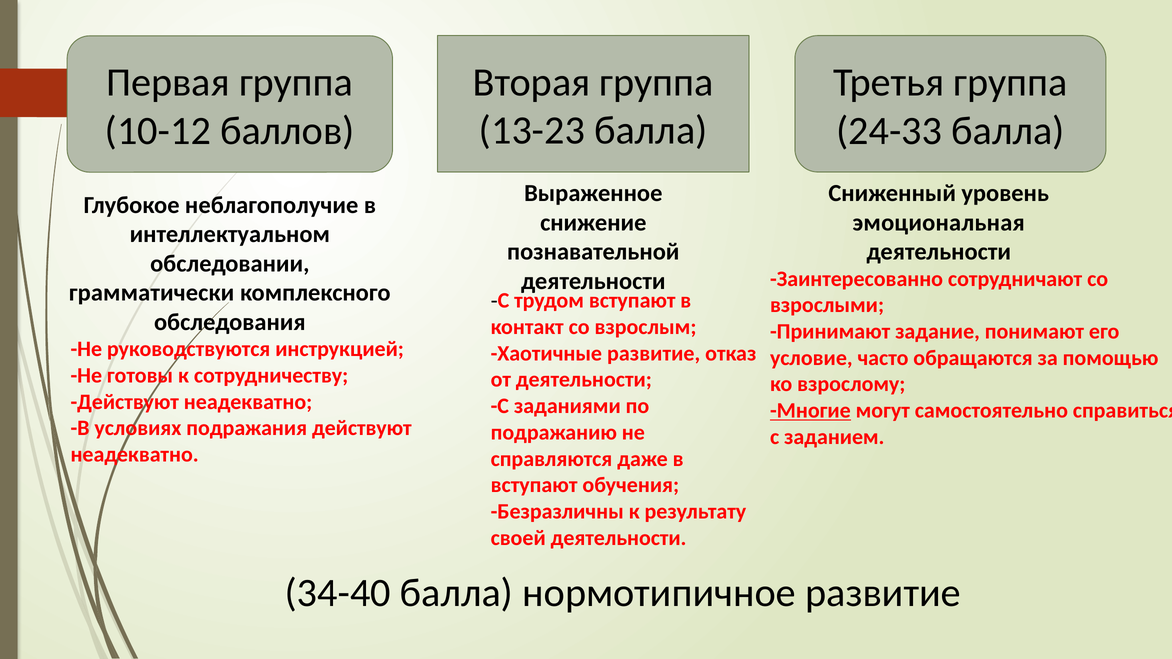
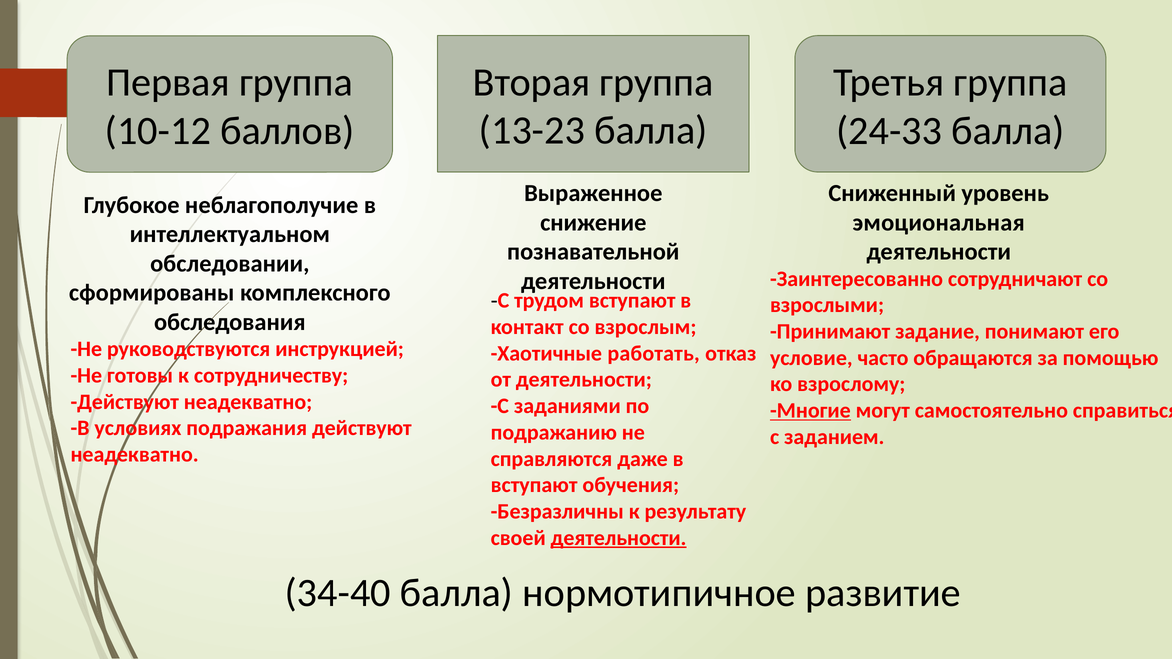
грамматически: грамматически -> сформированы
Хаотичные развитие: развитие -> работать
деятельности at (619, 538) underline: none -> present
